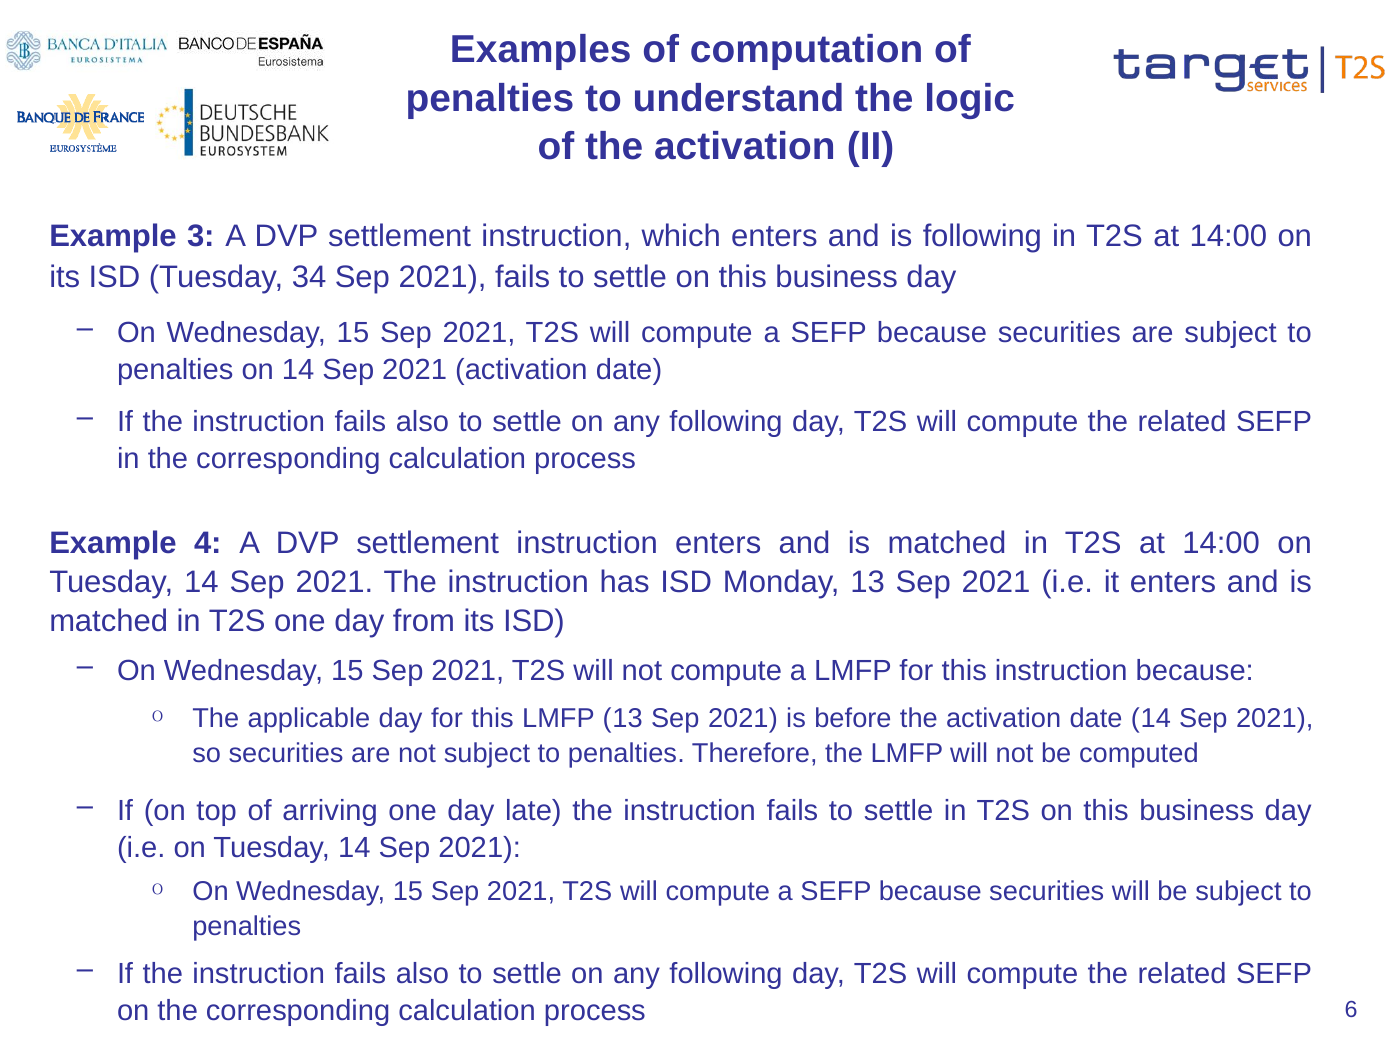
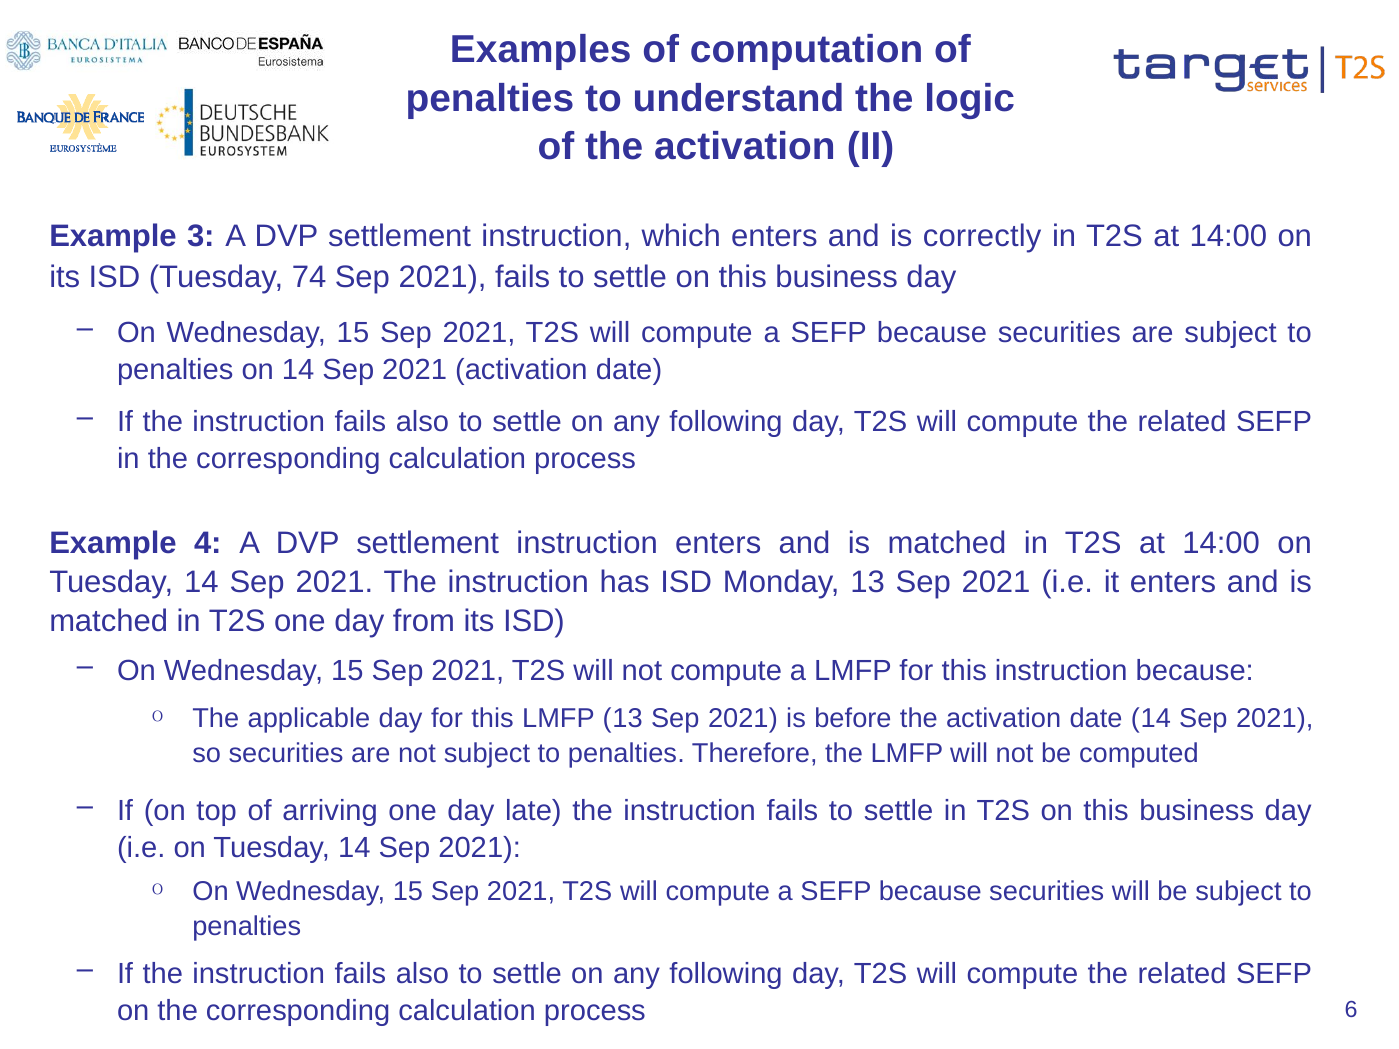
is following: following -> correctly
34: 34 -> 74
